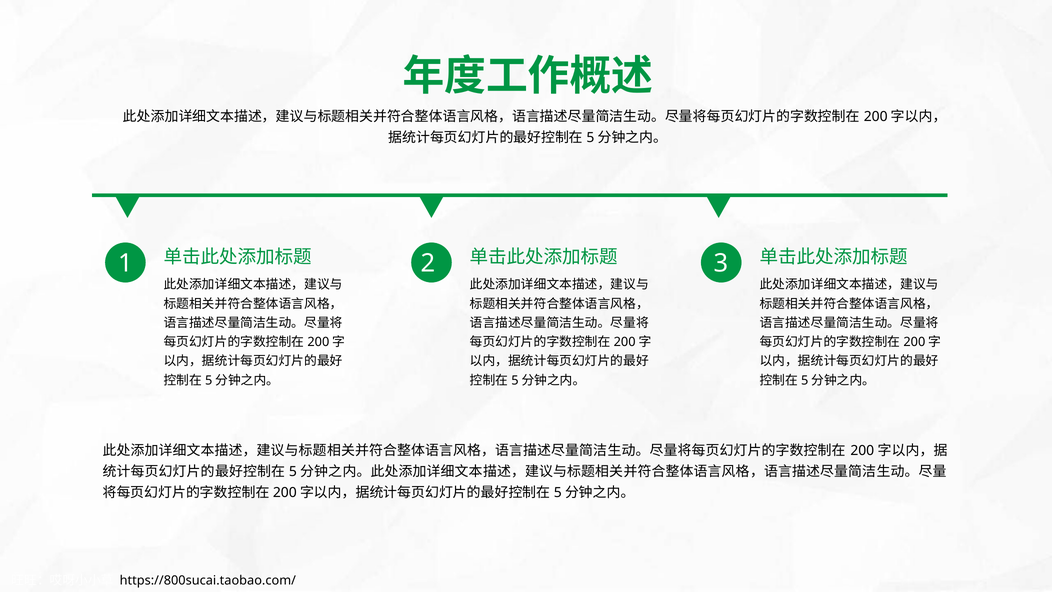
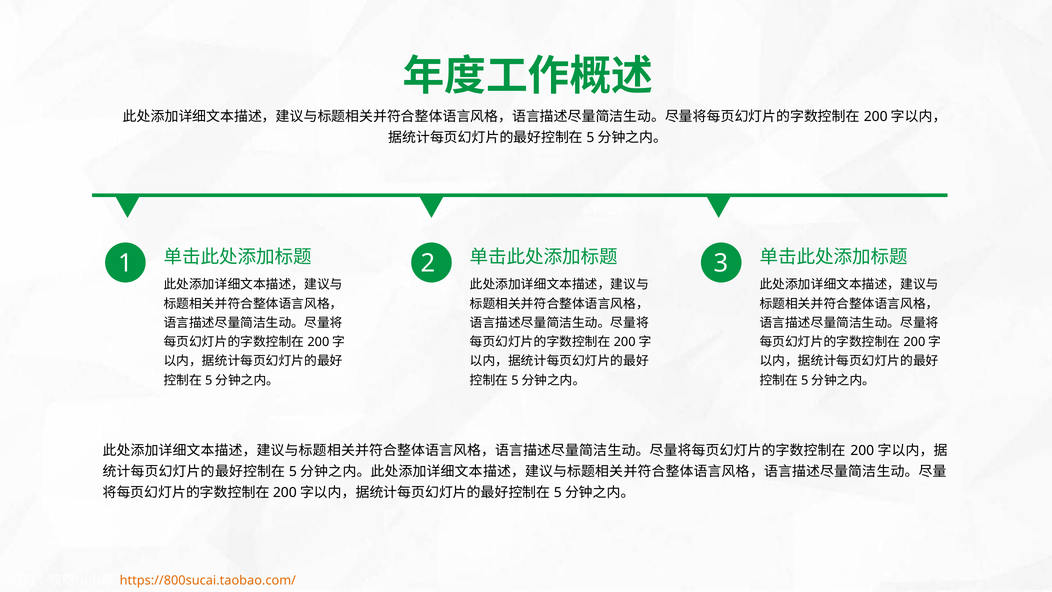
https://800sucai.taobao.com/ colour: black -> orange
